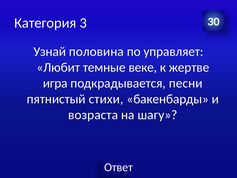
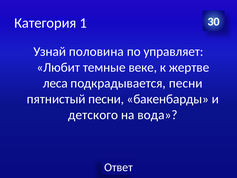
3: 3 -> 1
игра: игра -> леса
пятнистый стихи: стихи -> песни
возраста: возраста -> детского
шагу: шагу -> вода
